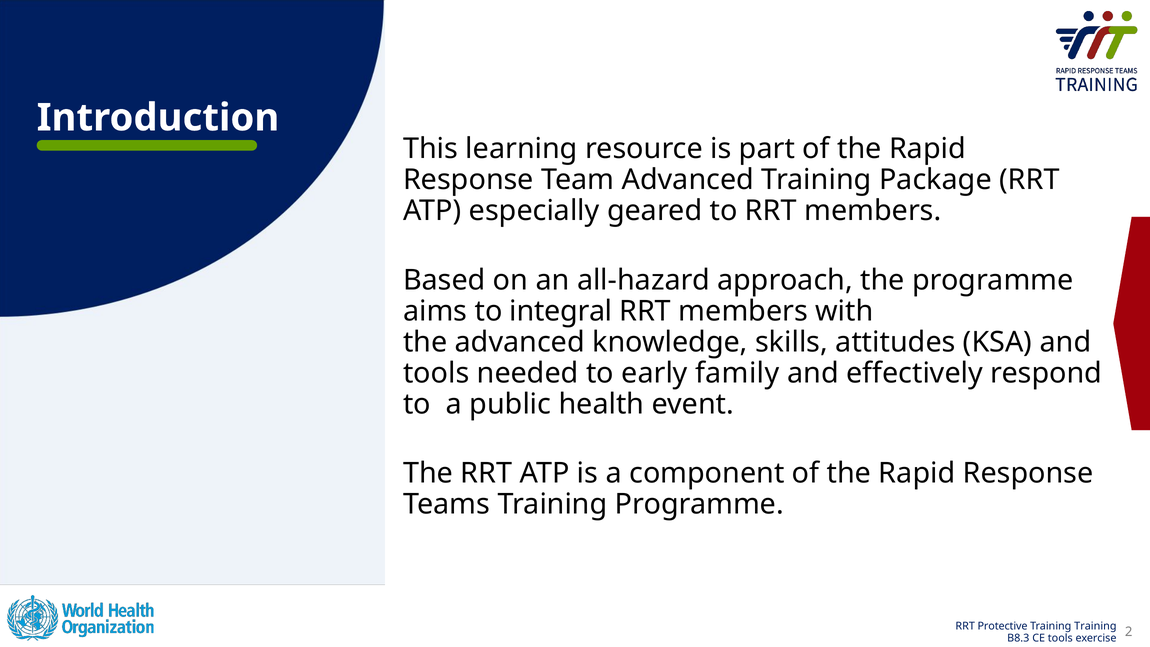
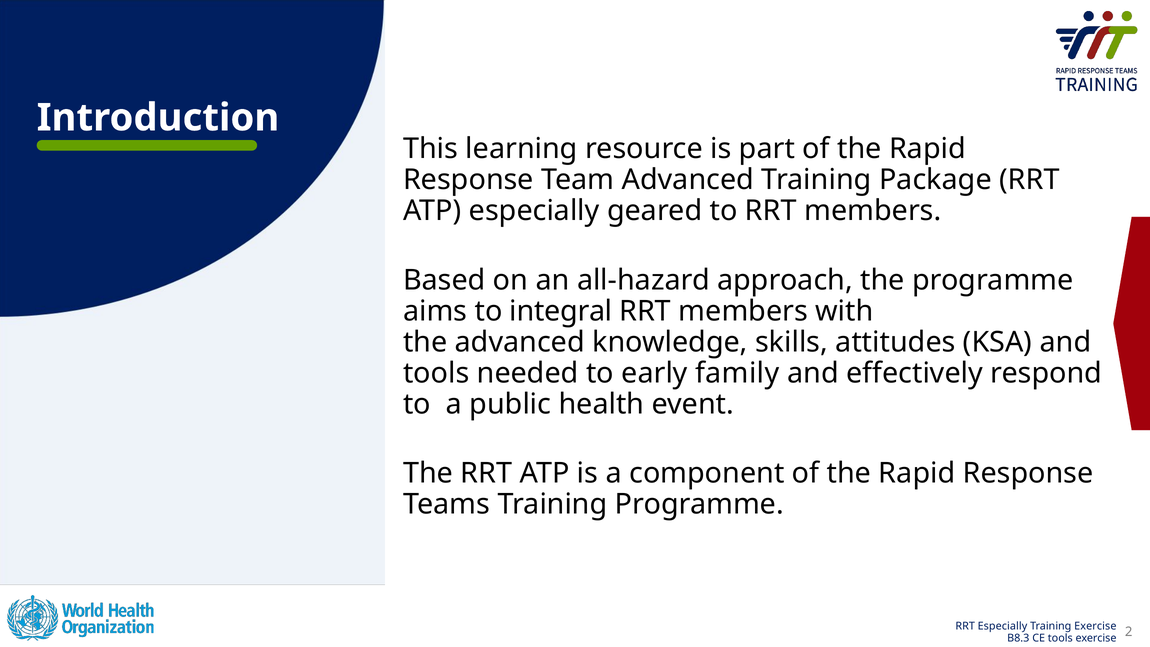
RRT Protective: Protective -> Especially
Training Training: Training -> Exercise
